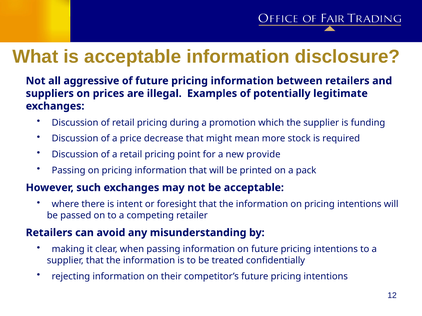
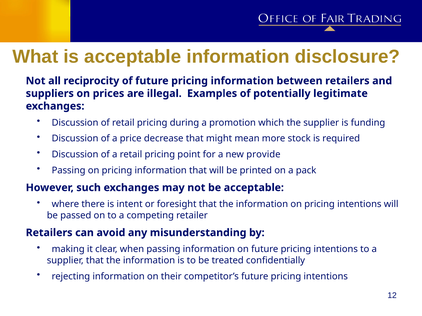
aggressive: aggressive -> reciprocity
